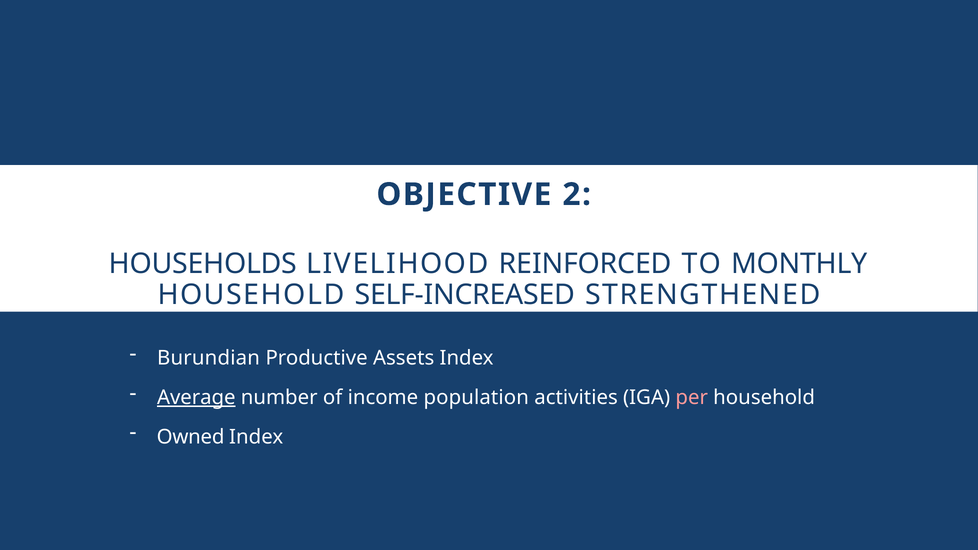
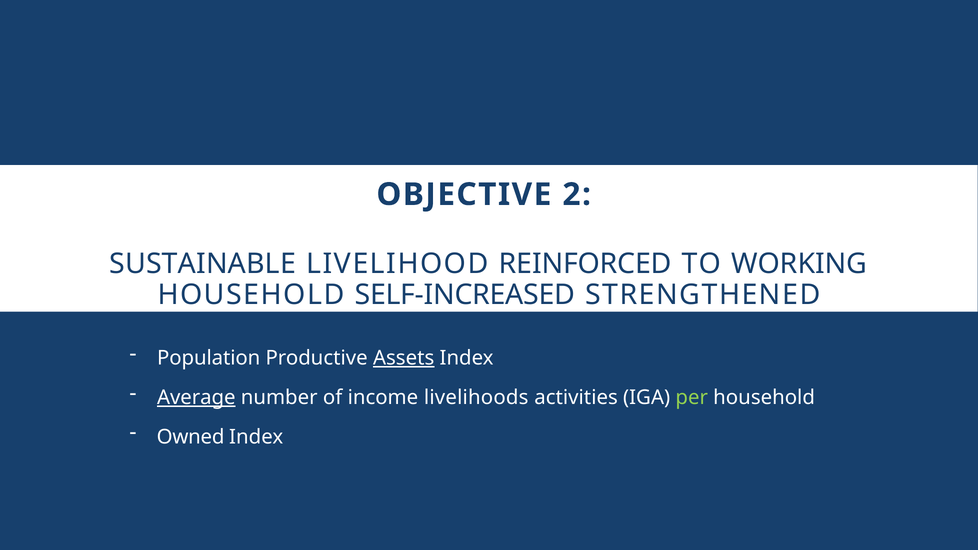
HOUSEHOLDS: HOUSEHOLDS -> SUSTAINABLE
MONTHLY: MONTHLY -> WORKING
Burundian: Burundian -> Population
Assets underline: none -> present
population: population -> livelihoods
per colour: pink -> light green
